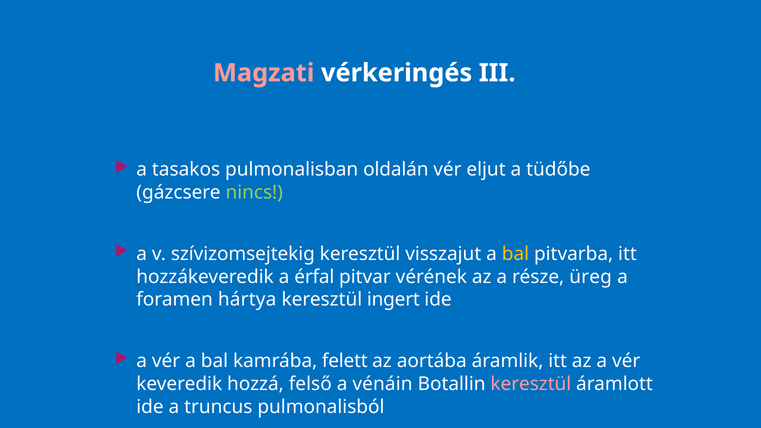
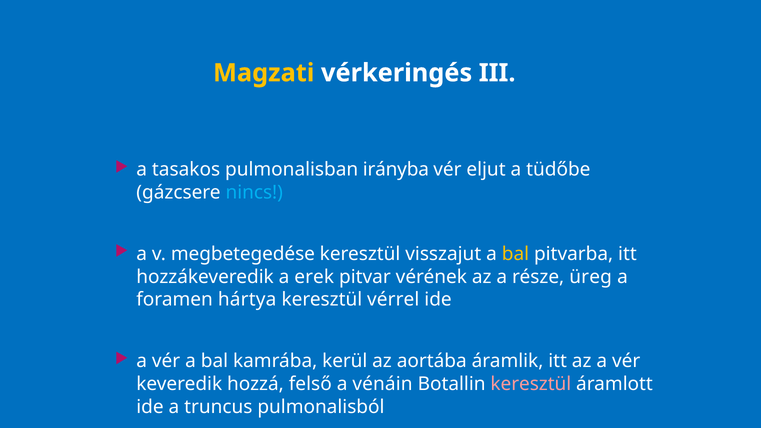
Magzati colour: pink -> yellow
oldalán: oldalán -> irányba
nincs colour: light green -> light blue
szívizomsejtekig: szívizomsejtekig -> megbetegedése
érfal: érfal -> erek
ingert: ingert -> vérrel
felett: felett -> kerül
